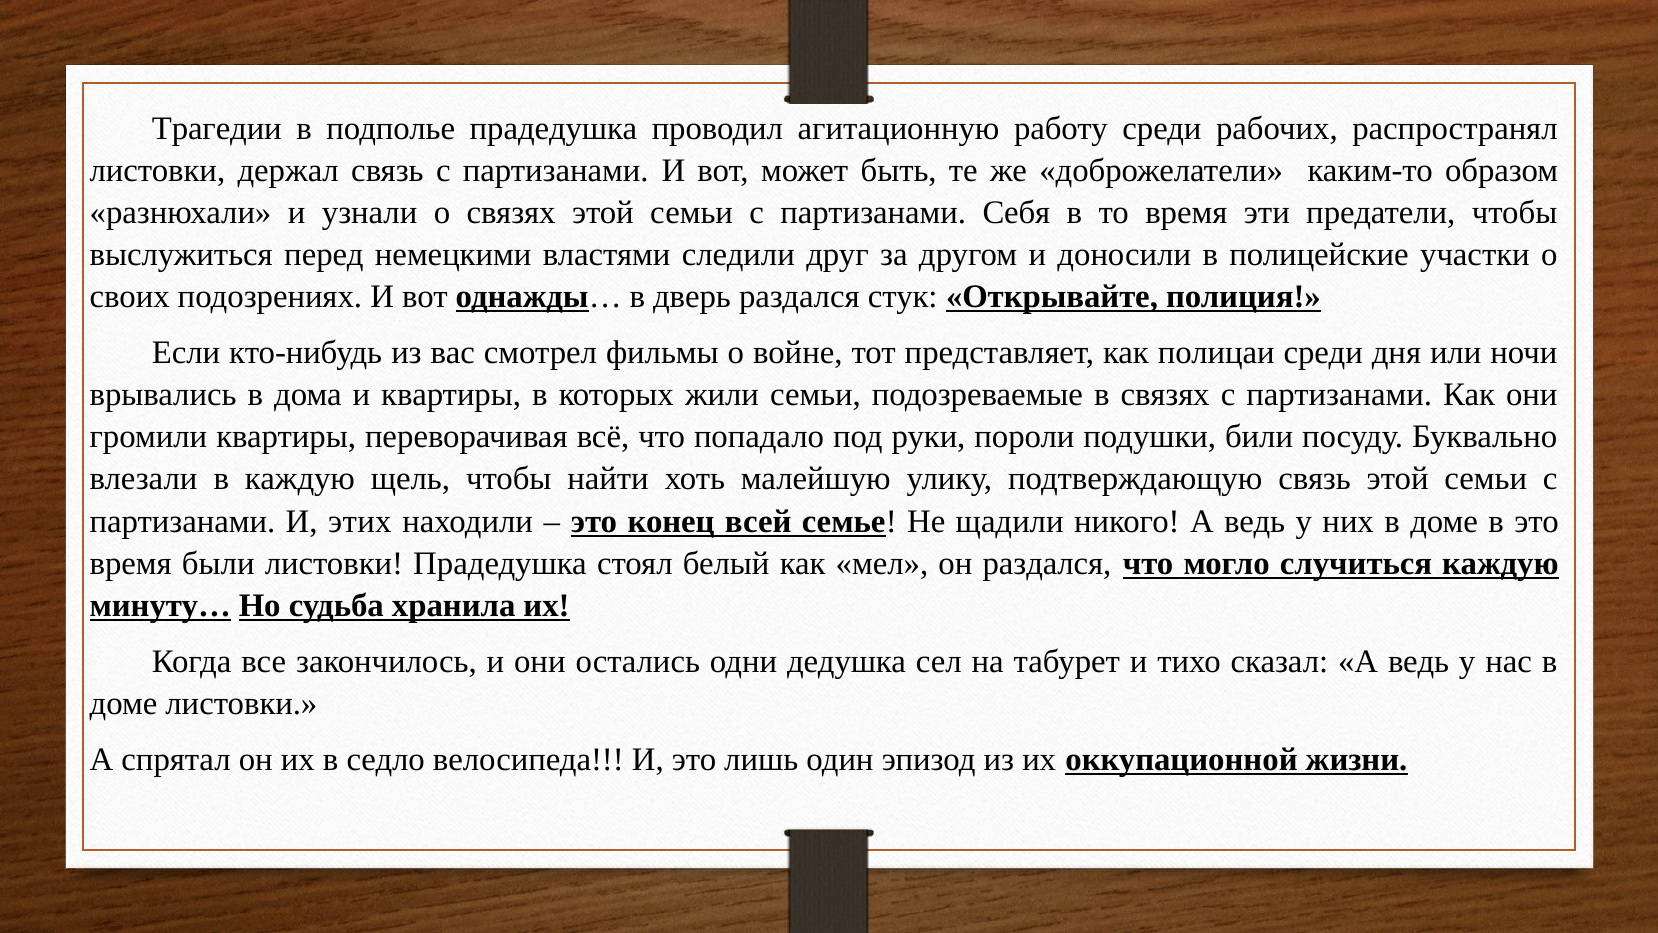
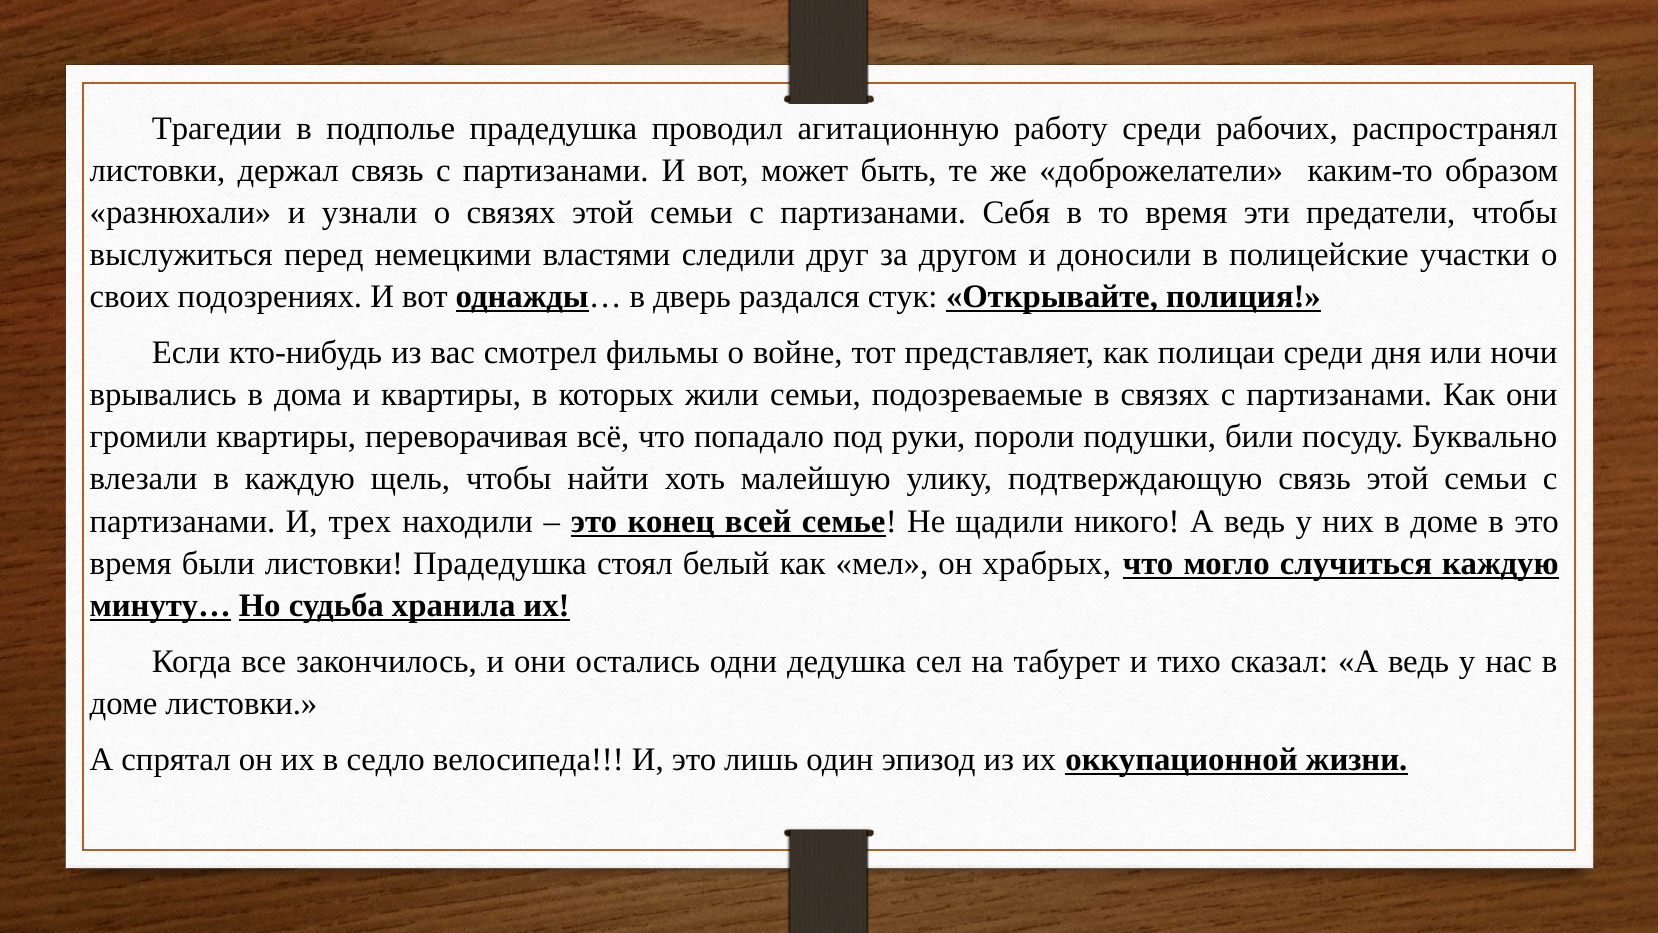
этих: этих -> трех
он раздался: раздался -> храбрых
